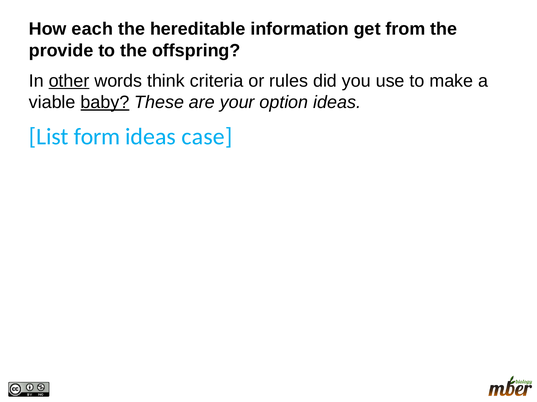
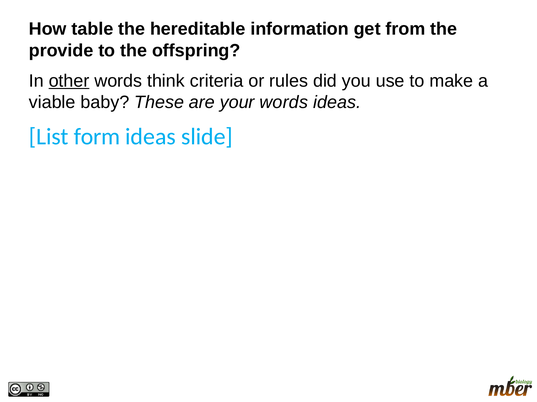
each: each -> table
baby underline: present -> none
your option: option -> words
case: case -> slide
